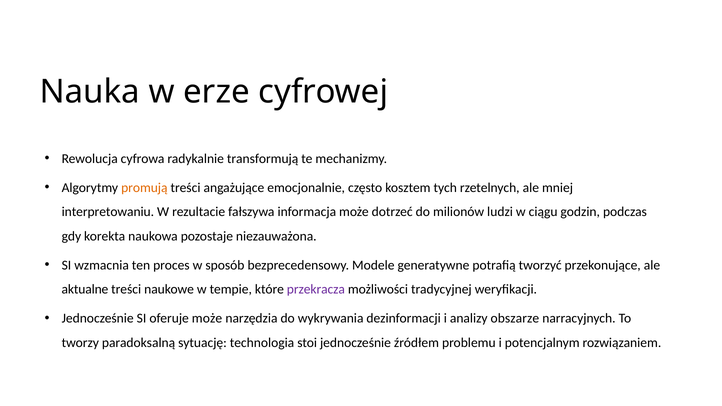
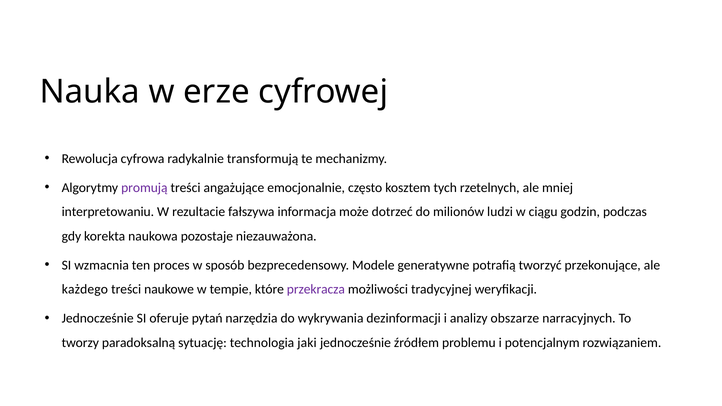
promują colour: orange -> purple
aktualne: aktualne -> każdego
oferuje może: może -> pytań
stoi: stoi -> jaki
